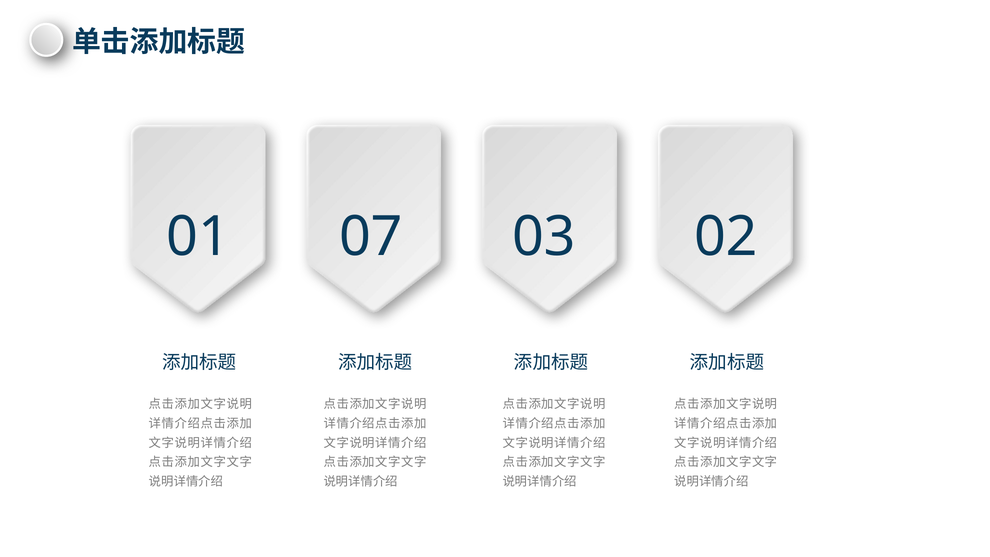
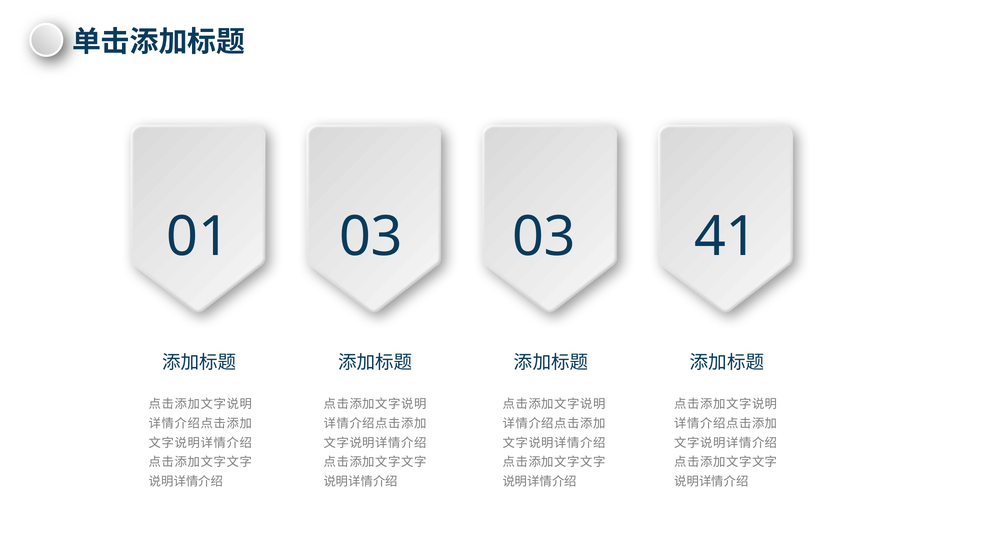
01 07: 07 -> 03
02: 02 -> 41
